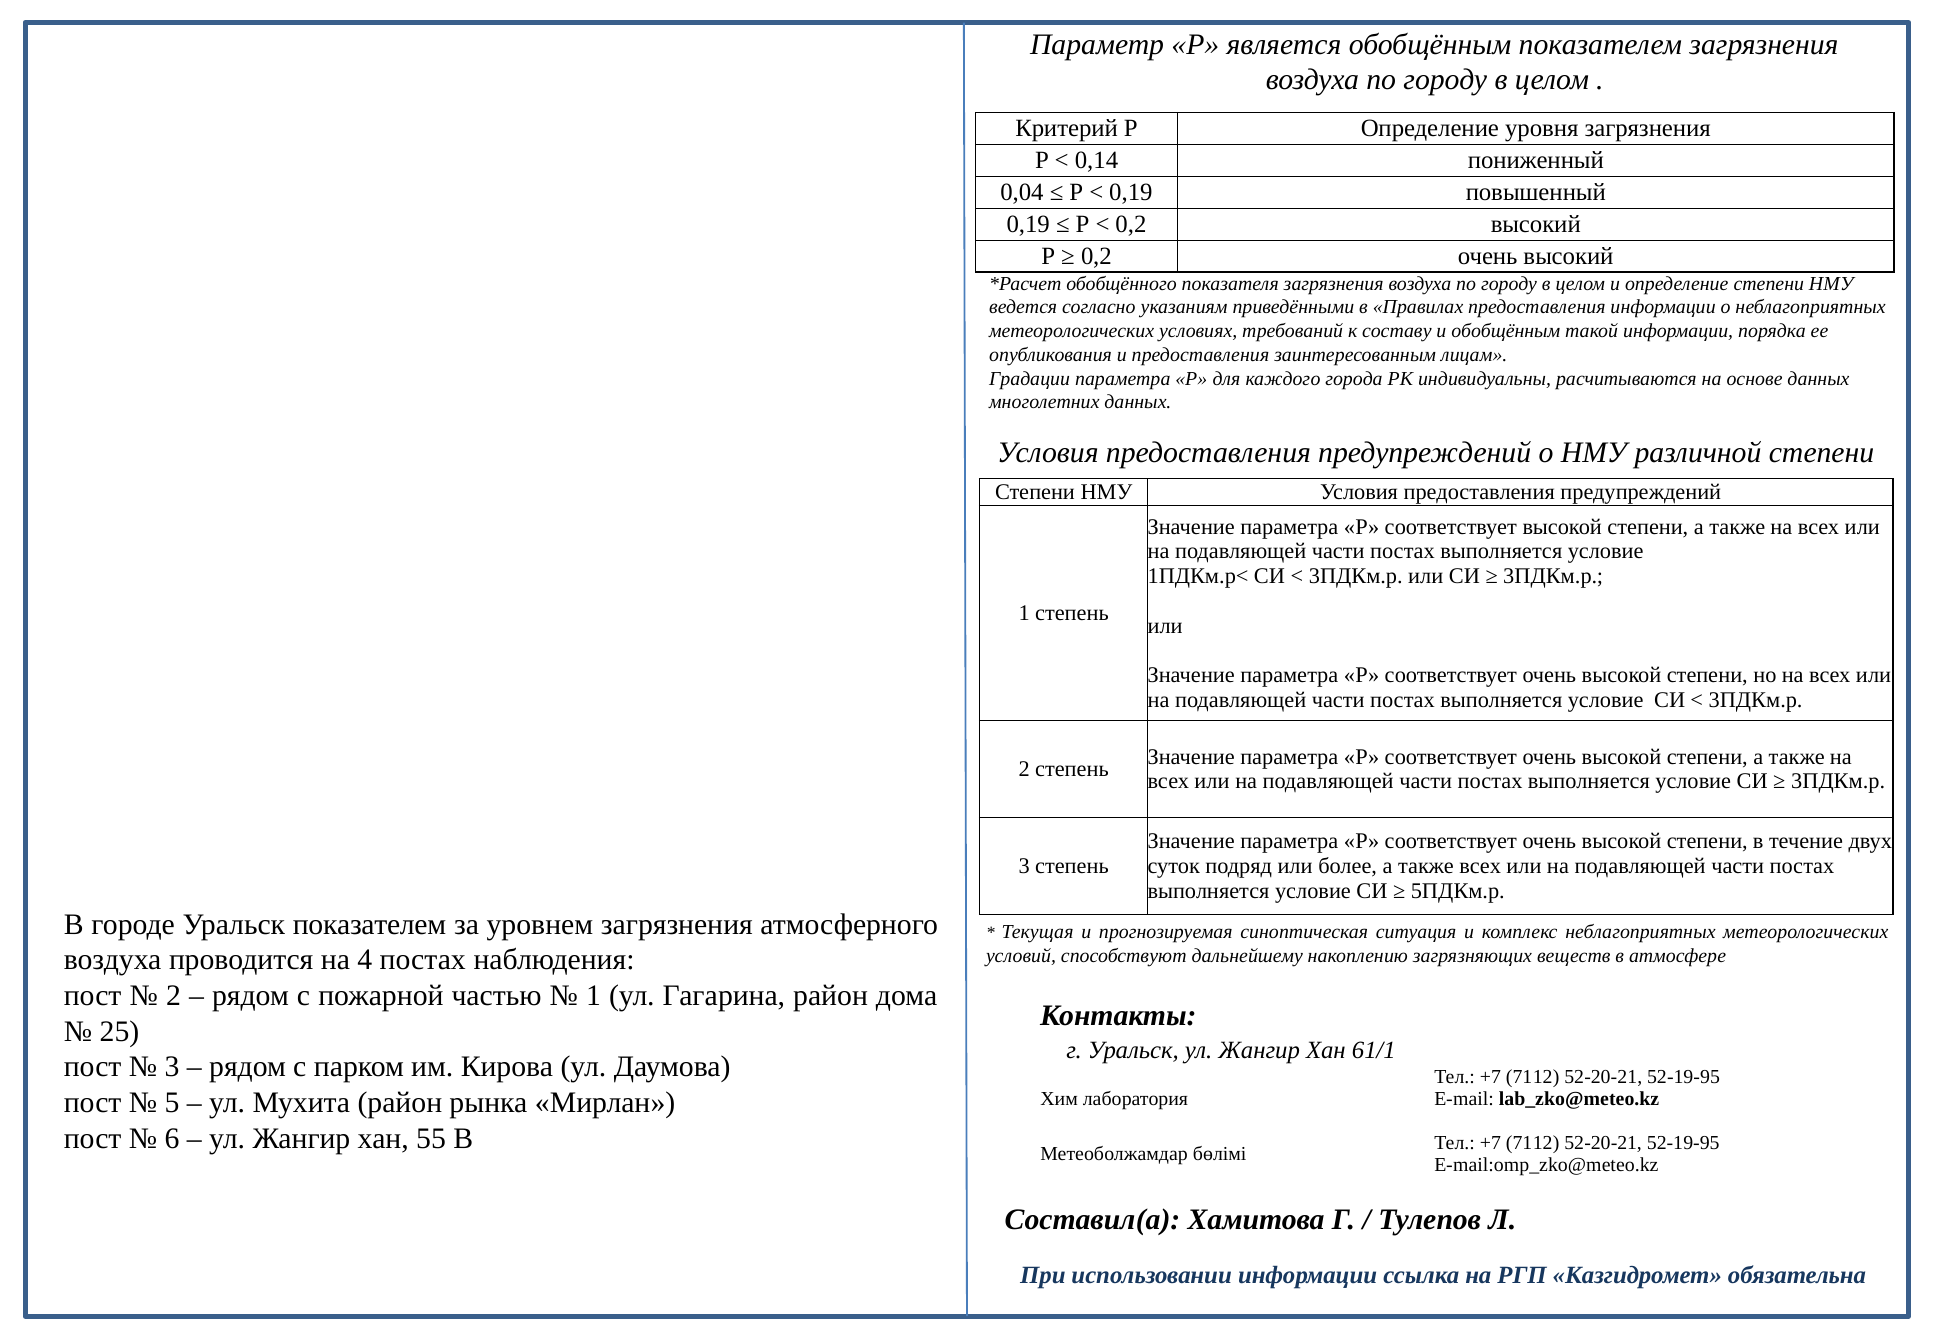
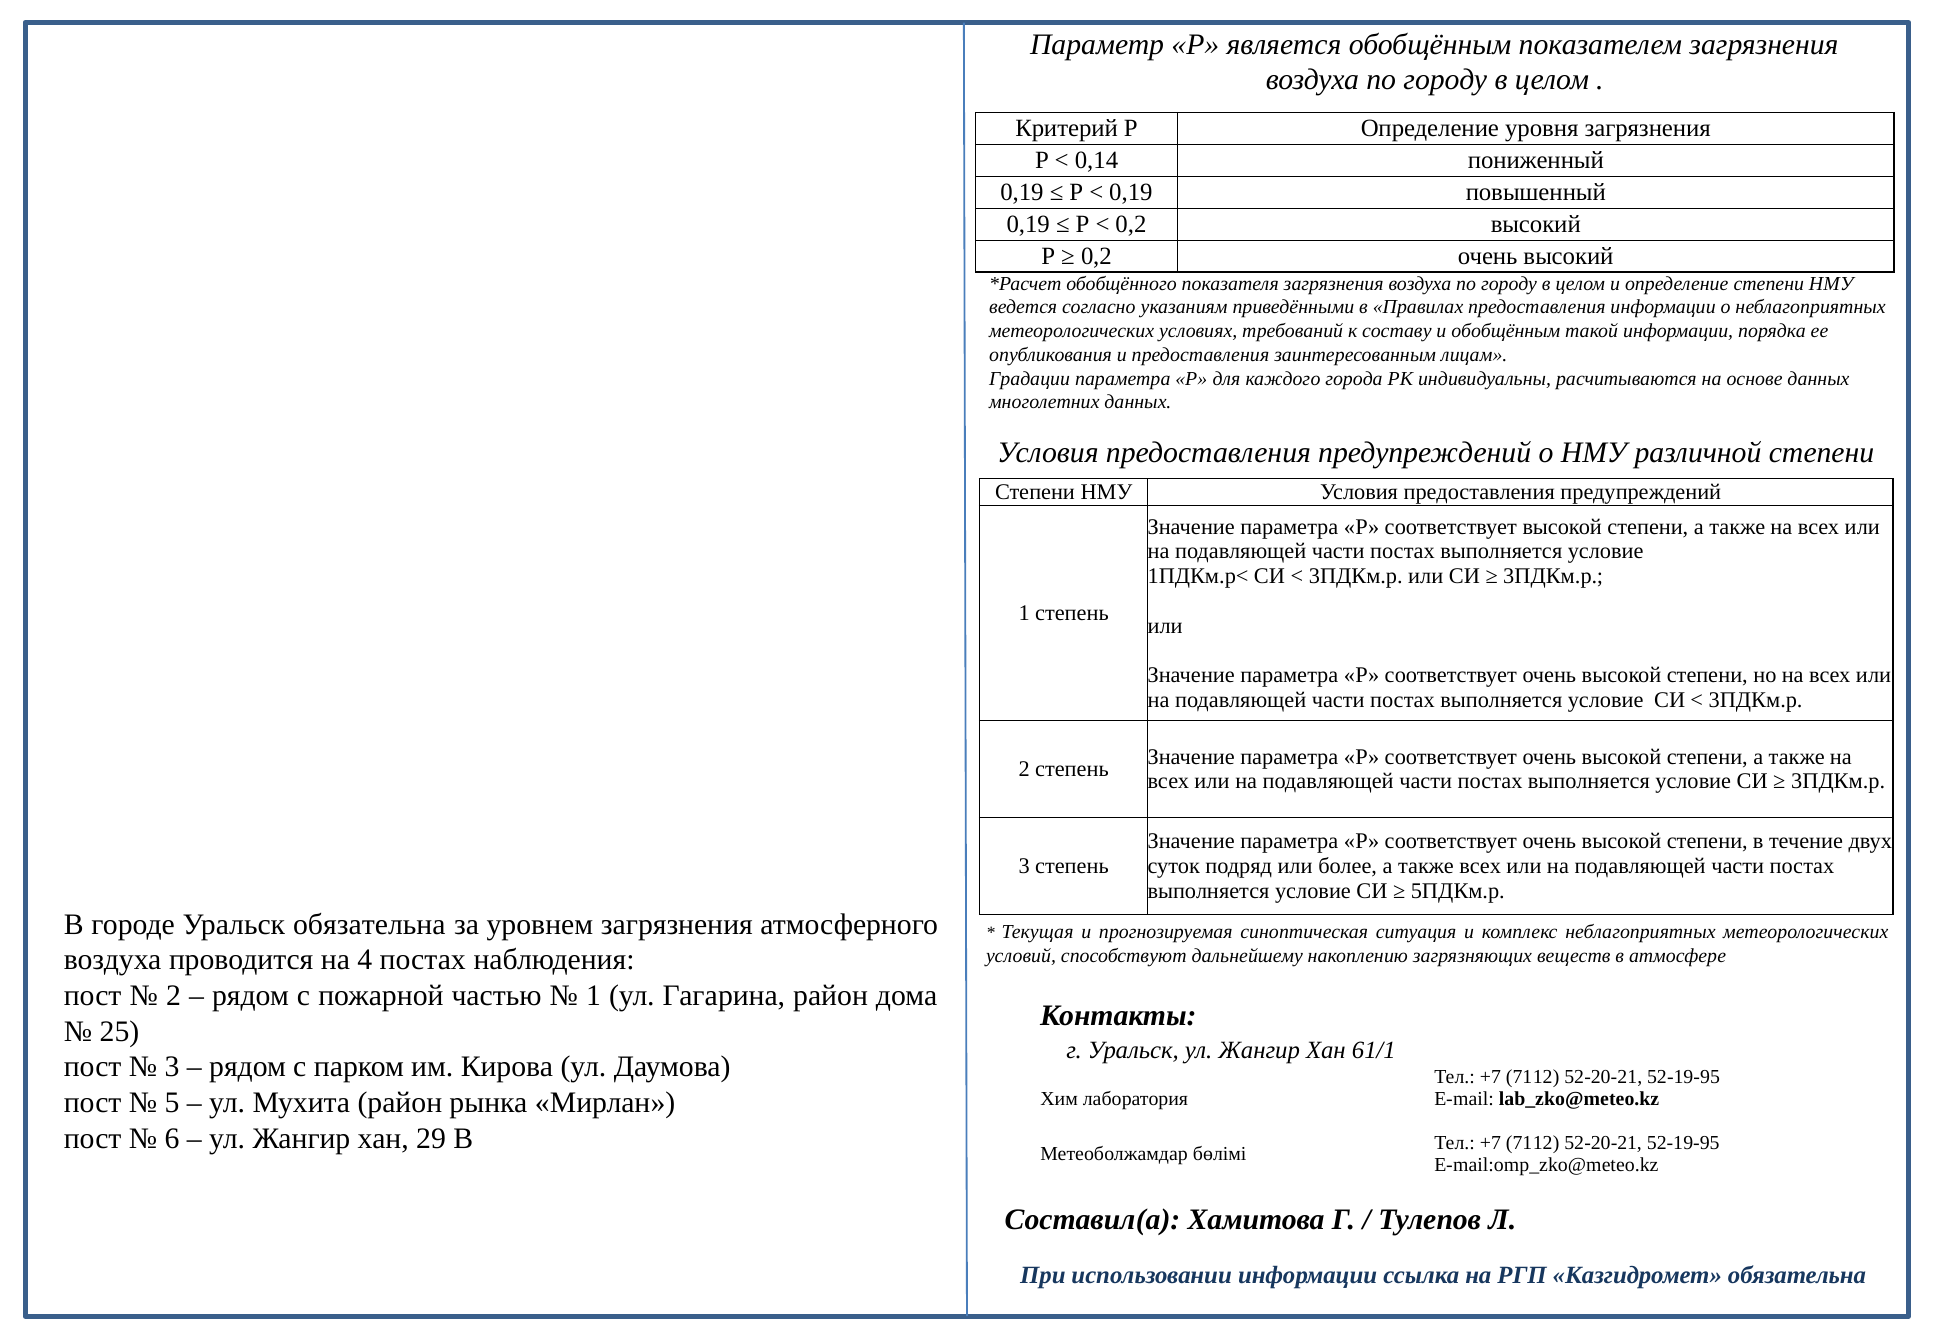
0,04 at (1022, 192): 0,04 -> 0,19
Уральск показателем: показателем -> обязательна
55: 55 -> 29
